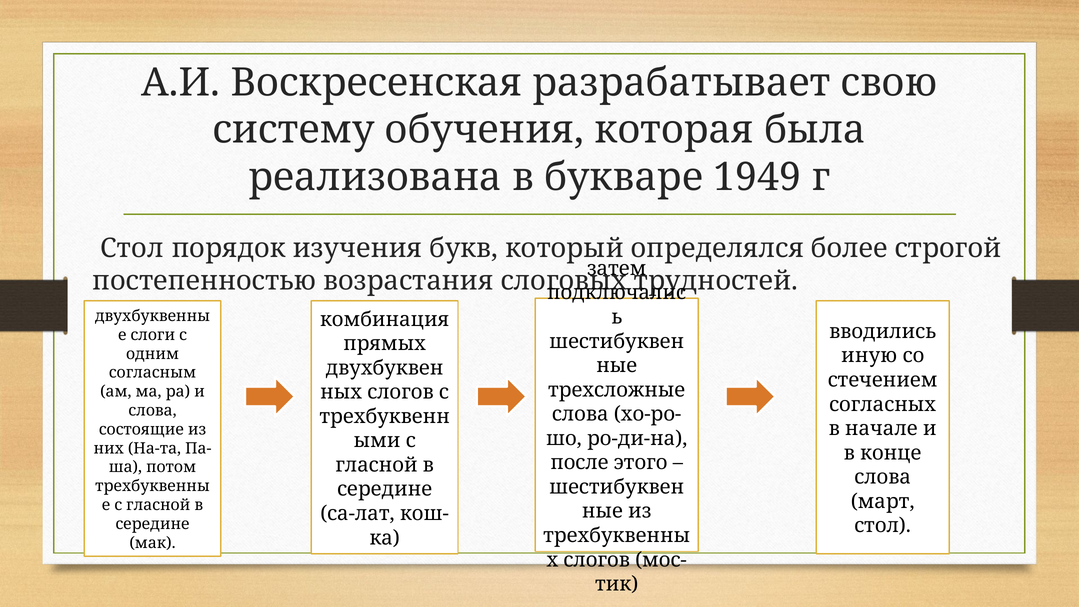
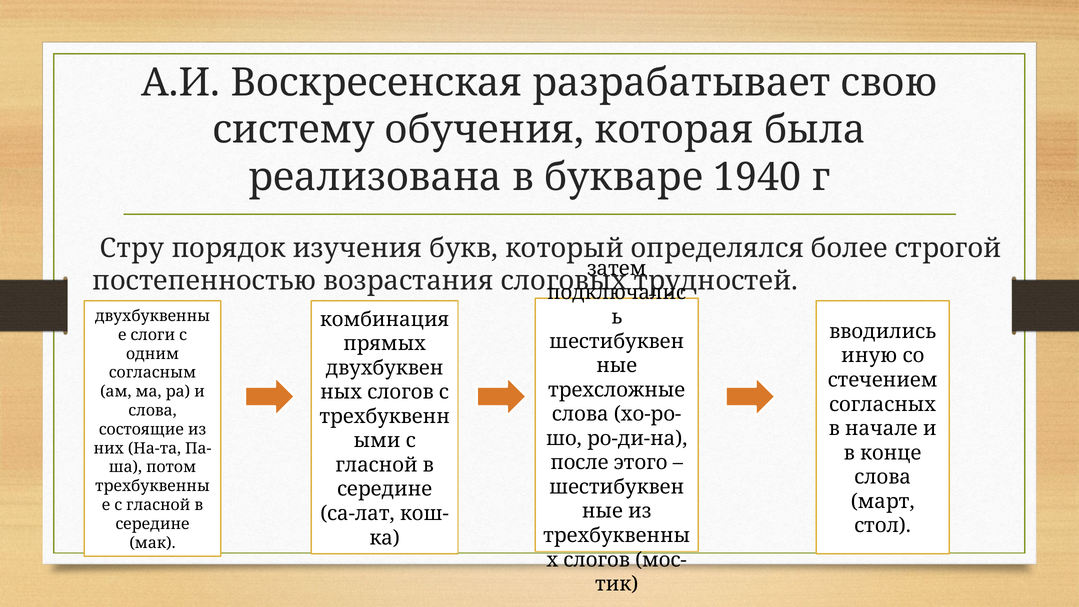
1949: 1949 -> 1940
Стол at (132, 248): Стол -> Стру
